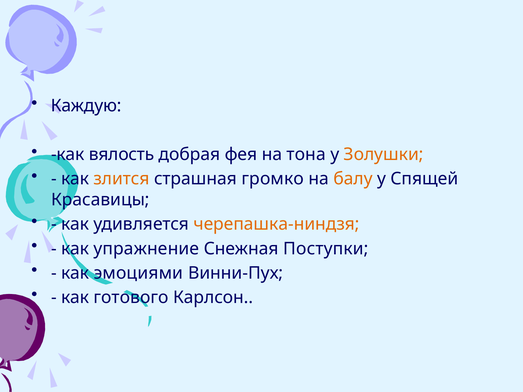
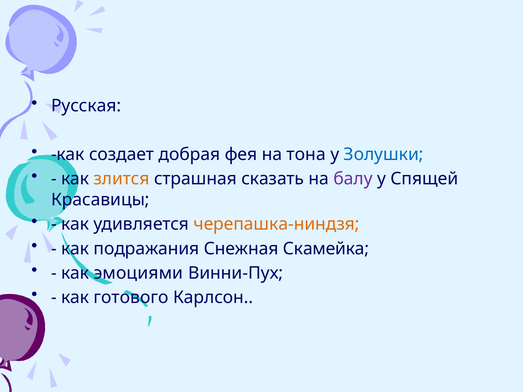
Каждую: Каждую -> Русская
вялость: вялость -> создает
Золушки colour: orange -> blue
громко: громко -> сказать
балу colour: orange -> purple
упражнение: упражнение -> подражания
Поступки: Поступки -> Скамейка
